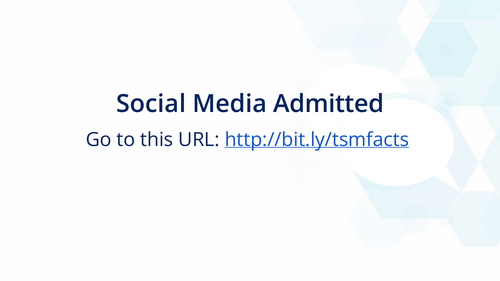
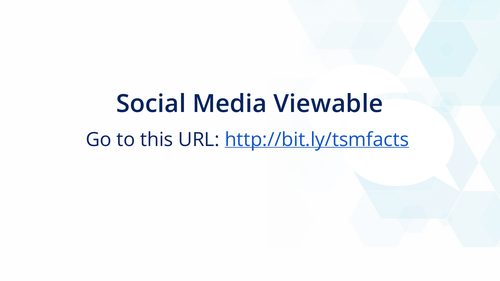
Admitted: Admitted -> Viewable
